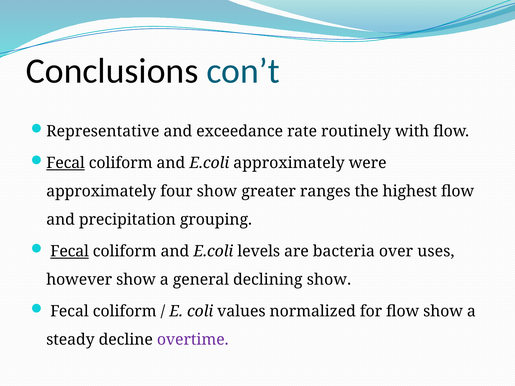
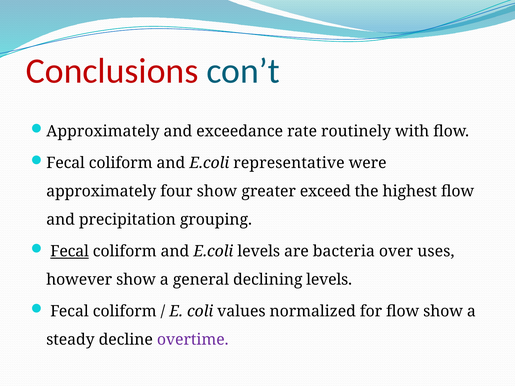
Conclusions colour: black -> red
Representative at (103, 132): Representative -> Approximately
Fecal at (66, 163) underline: present -> none
E.coli approximately: approximately -> representative
ranges: ranges -> exceed
declining show: show -> levels
